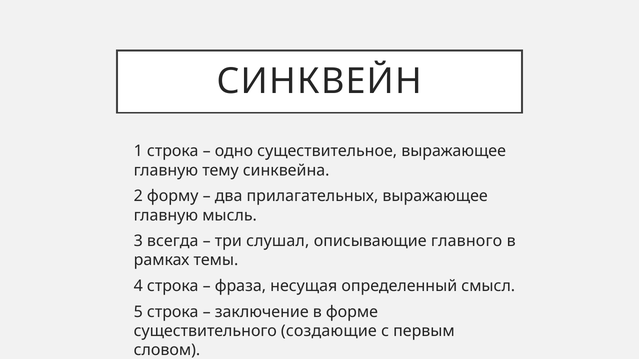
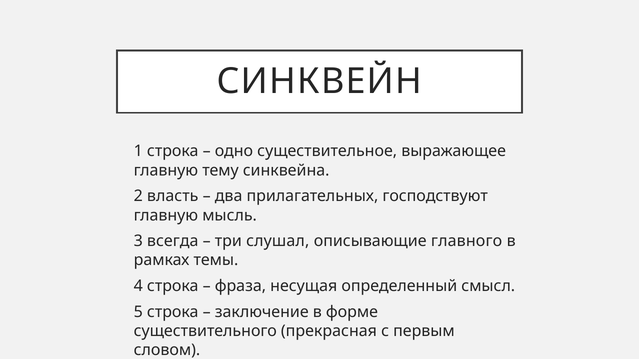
форму: форму -> власть
прилагательных выражающее: выражающее -> господствуют
создающие: создающие -> прекрасная
